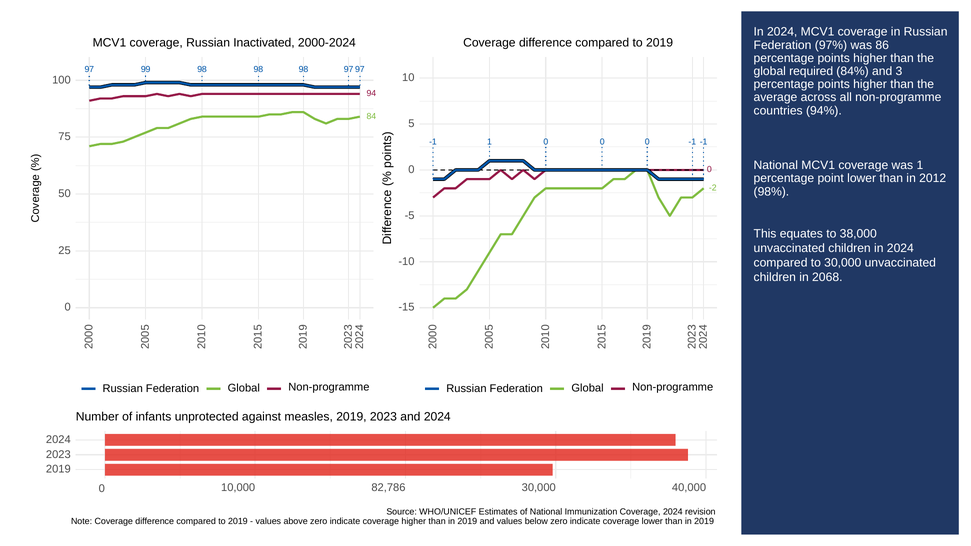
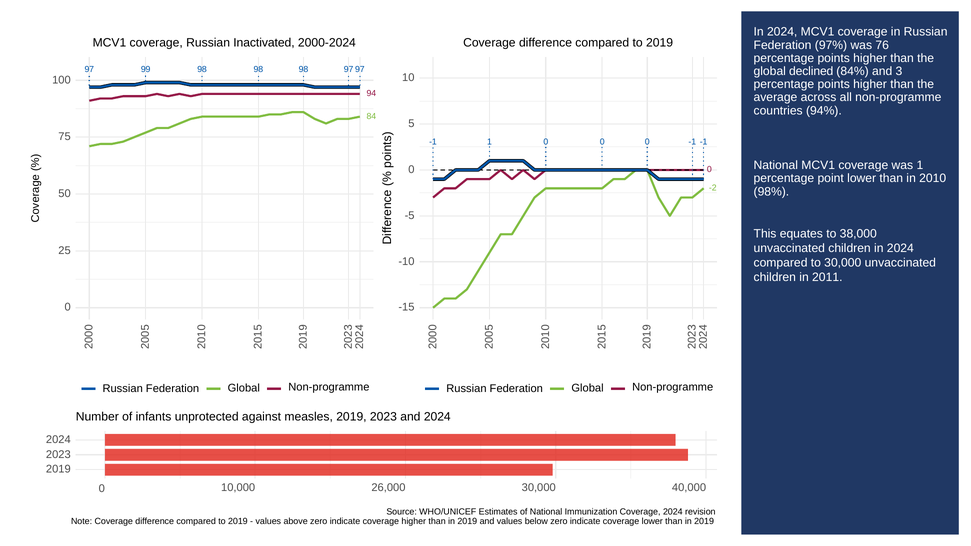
86: 86 -> 76
required: required -> declined
2012: 2012 -> 2010
2068: 2068 -> 2011
82,786: 82,786 -> 26,000
